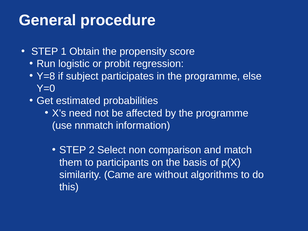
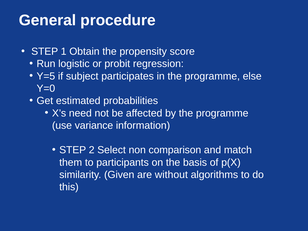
Y=8: Y=8 -> Y=5
nnmatch: nnmatch -> variance
Came: Came -> Given
